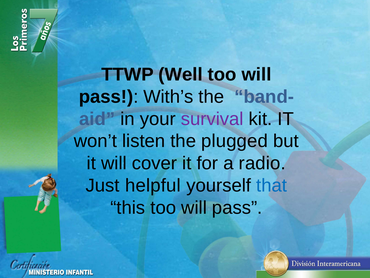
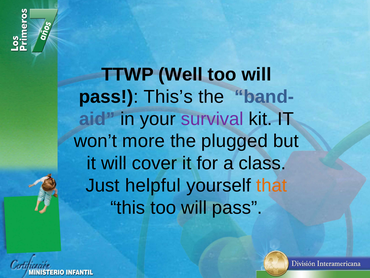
With’s: With’s -> This’s
listen: listen -> more
radio: radio -> class
that colour: blue -> orange
